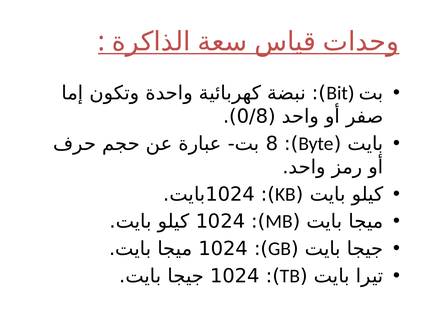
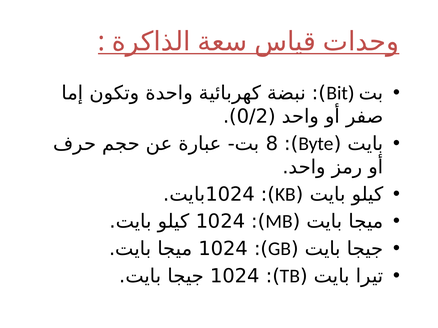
0/8: 0/8 -> 0/2
